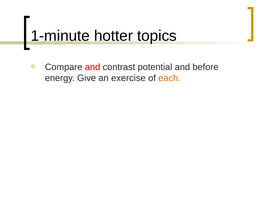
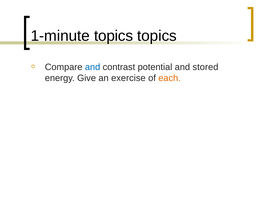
1-minute hotter: hotter -> topics
and at (93, 67) colour: red -> blue
before: before -> stored
